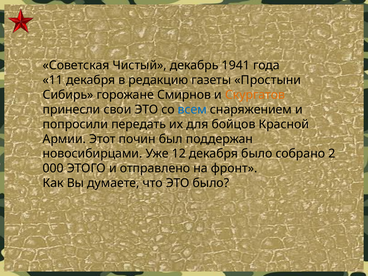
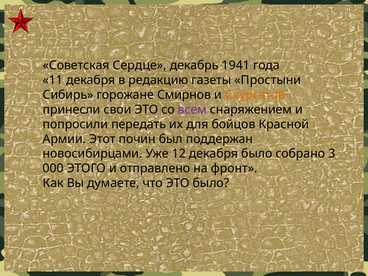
Чистый: Чистый -> Сердце
всем colour: blue -> purple
2: 2 -> 3
